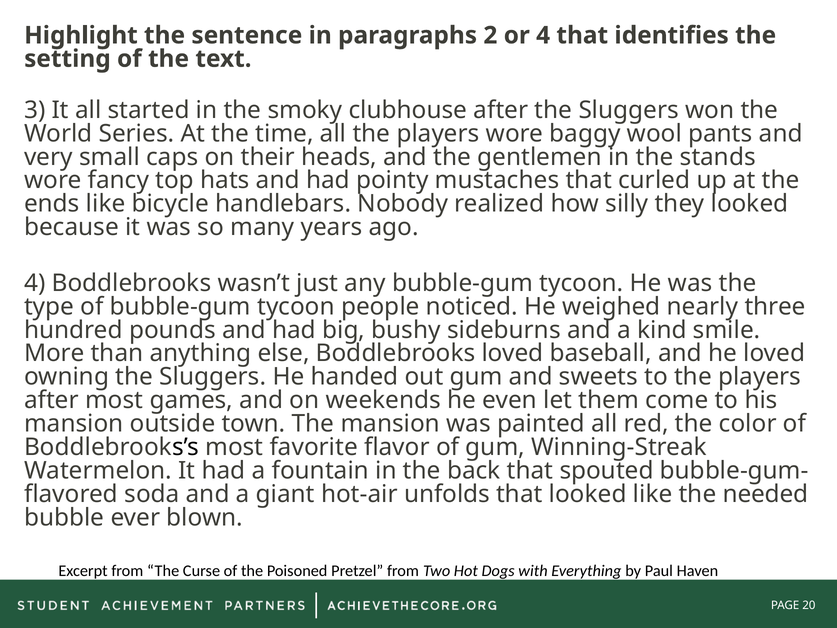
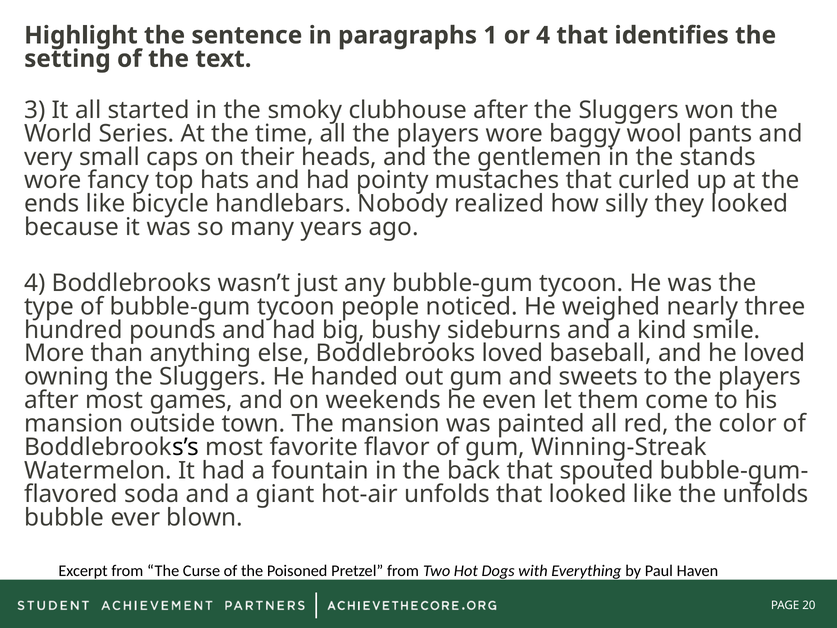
2: 2 -> 1
the needed: needed -> unfolds
